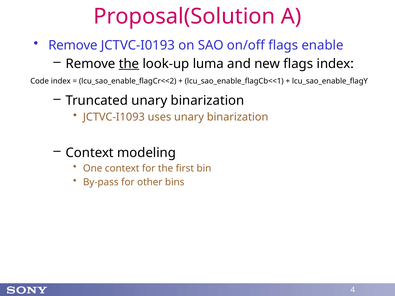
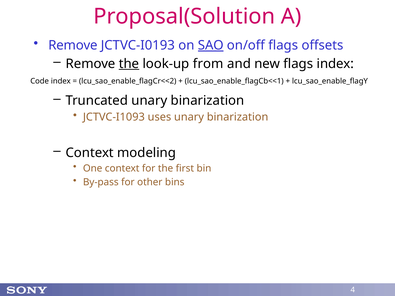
SAO underline: none -> present
enable: enable -> offsets
luma: luma -> from
